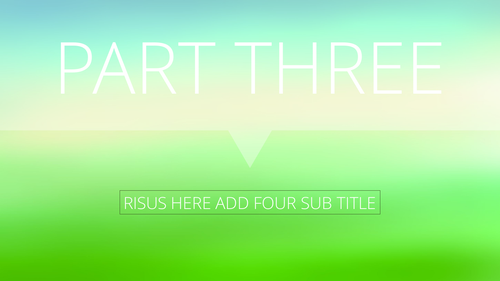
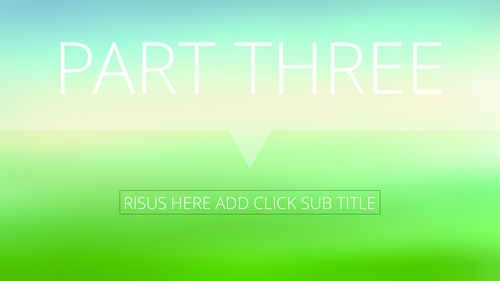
FOUR: FOUR -> CLICK
